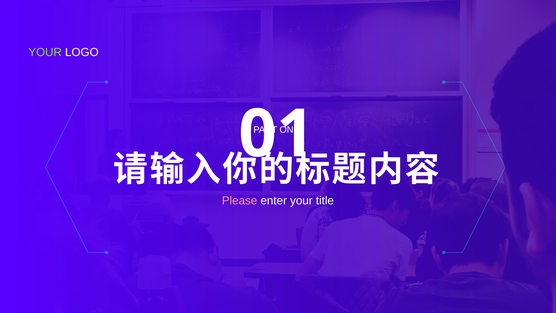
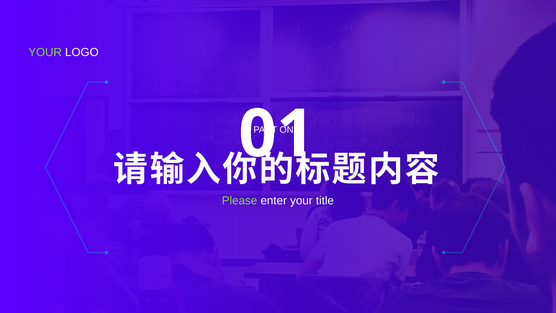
Please colour: pink -> light green
